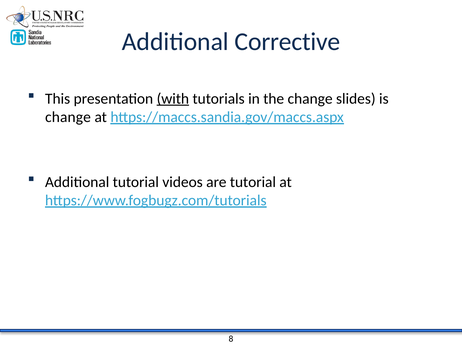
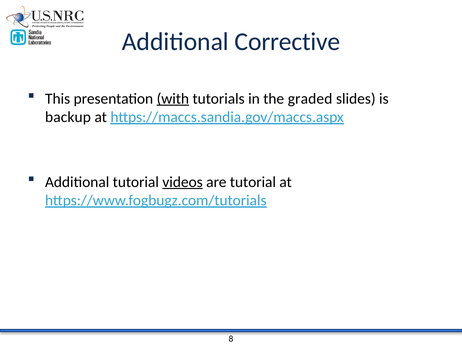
the change: change -> graded
change at (68, 117): change -> backup
videos underline: none -> present
